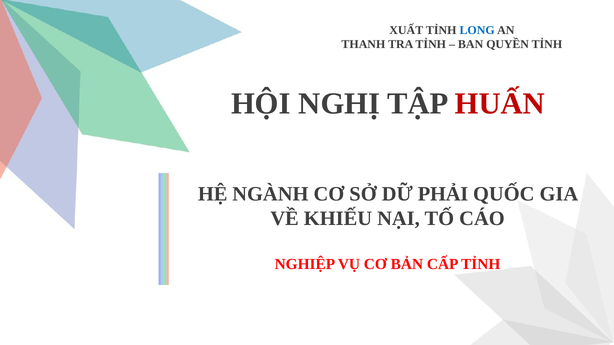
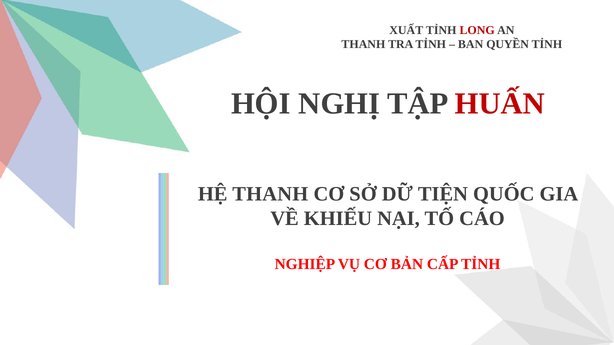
LONG colour: blue -> red
HỆ NGÀNH: NGÀNH -> THANH
PHẢI: PHẢI -> TIỆN
